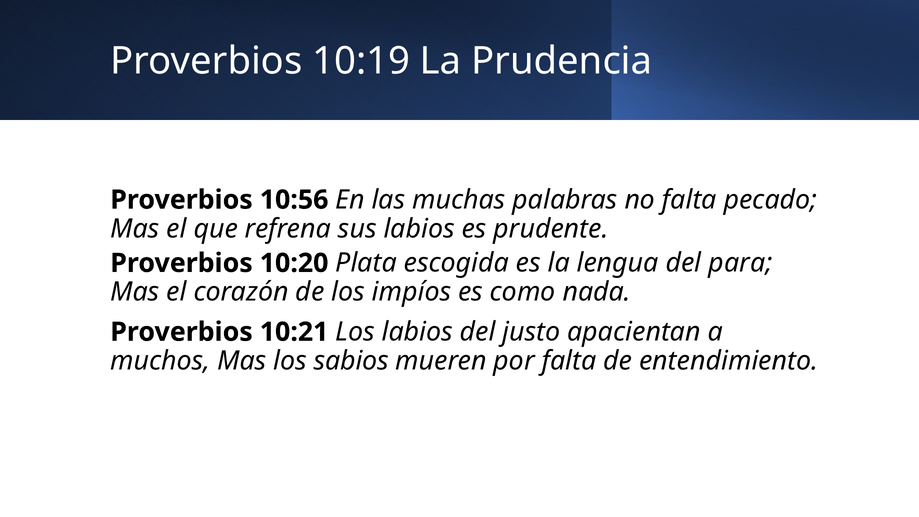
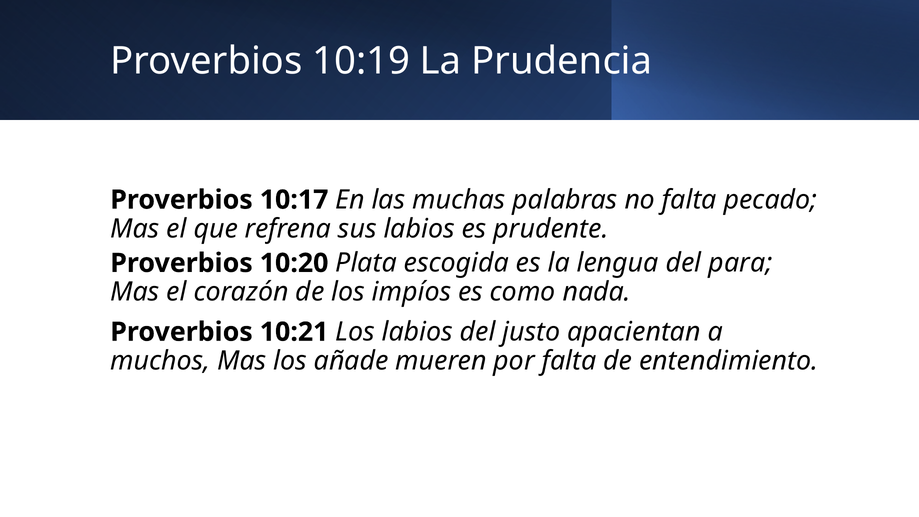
10:56: 10:56 -> 10:17
sabios: sabios -> añade
